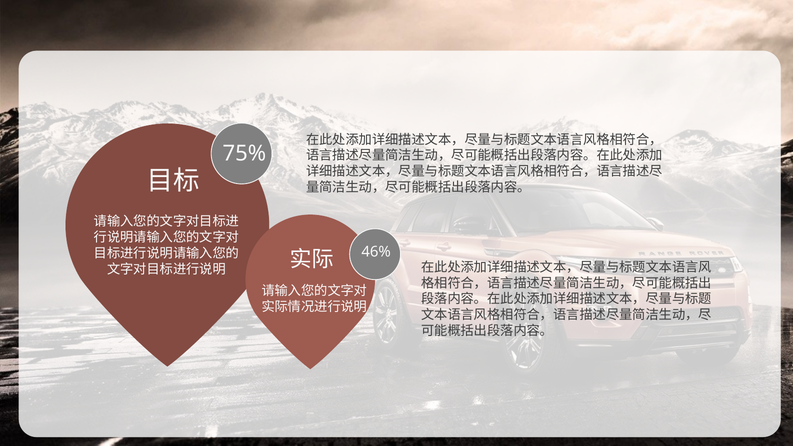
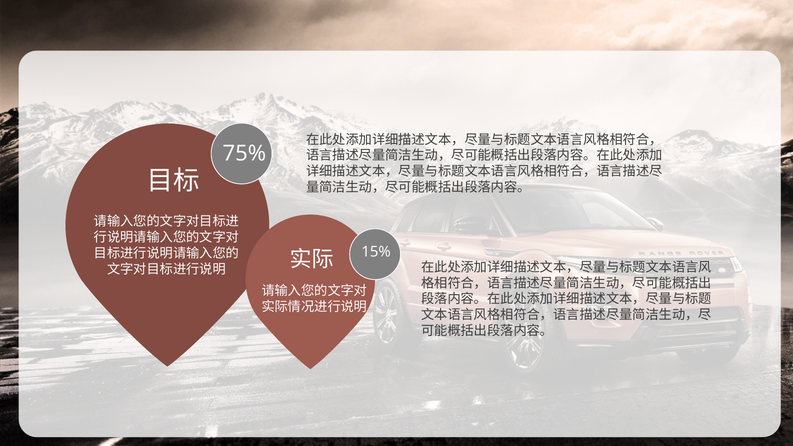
46%: 46% -> 15%
